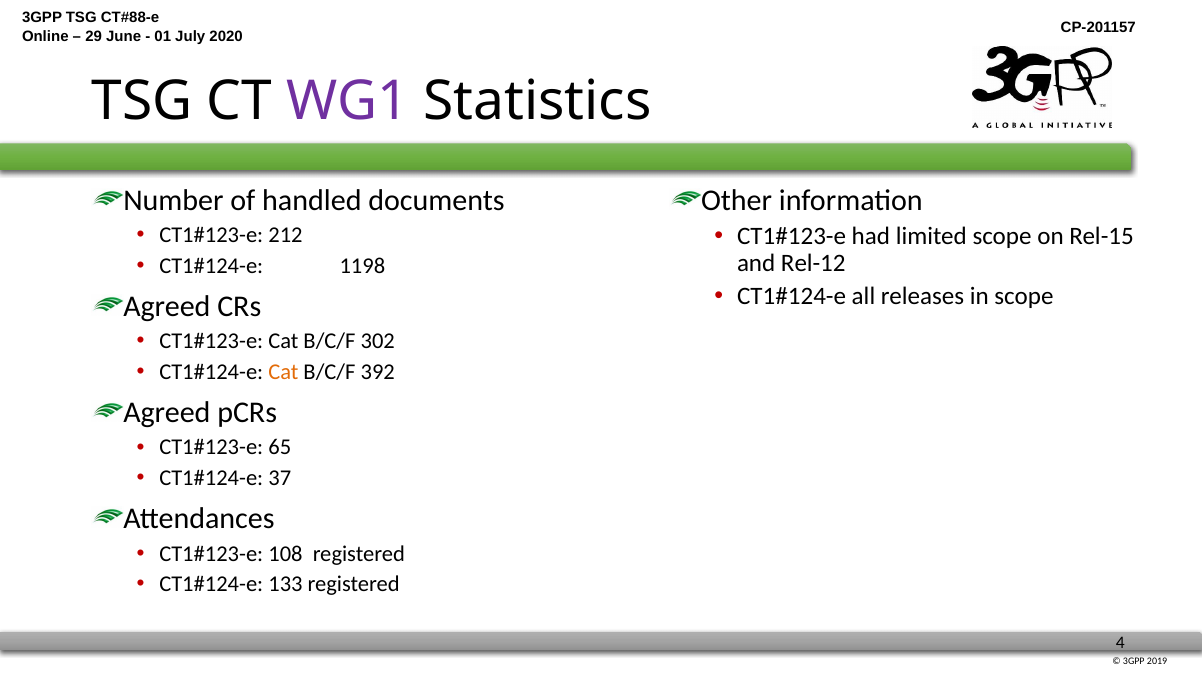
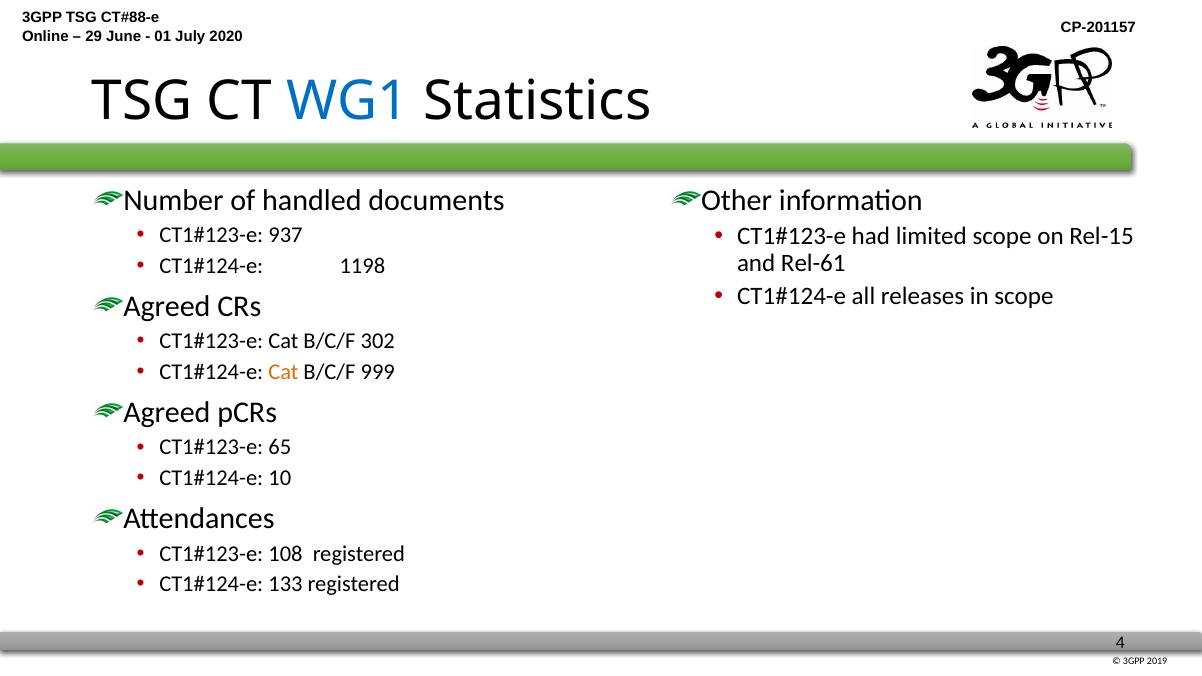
WG1 colour: purple -> blue
212: 212 -> 937
Rel-12: Rel-12 -> Rel-61
392: 392 -> 999
37: 37 -> 10
